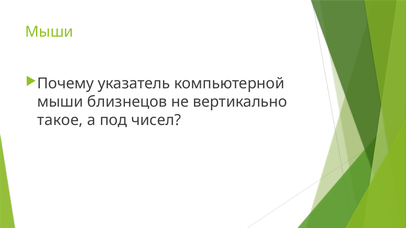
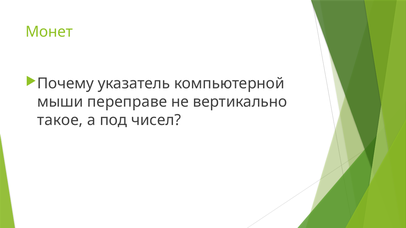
Мыши at (49, 32): Мыши -> Монет
близнецов: близнецов -> переправе
